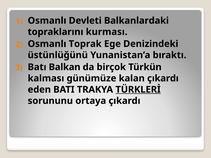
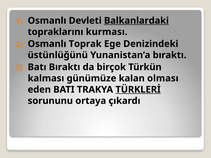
Balkanlardaki underline: none -> present
Batı Balkan: Balkan -> Bıraktı
kalan çıkardı: çıkardı -> olması
